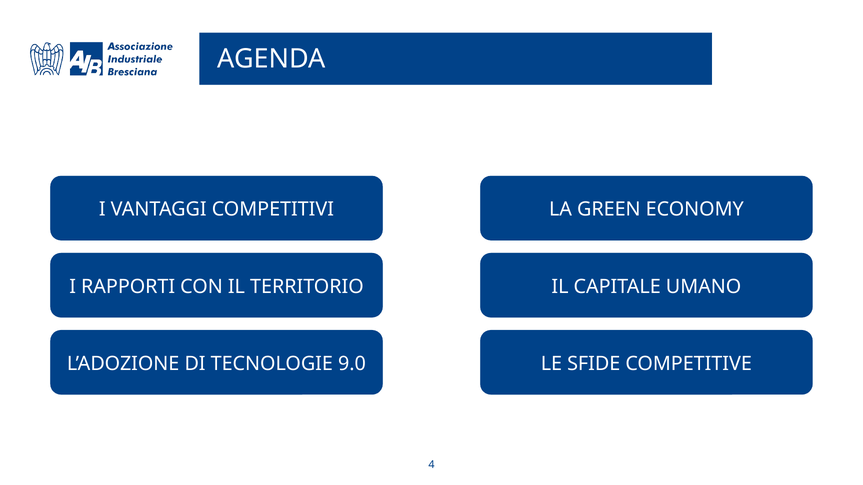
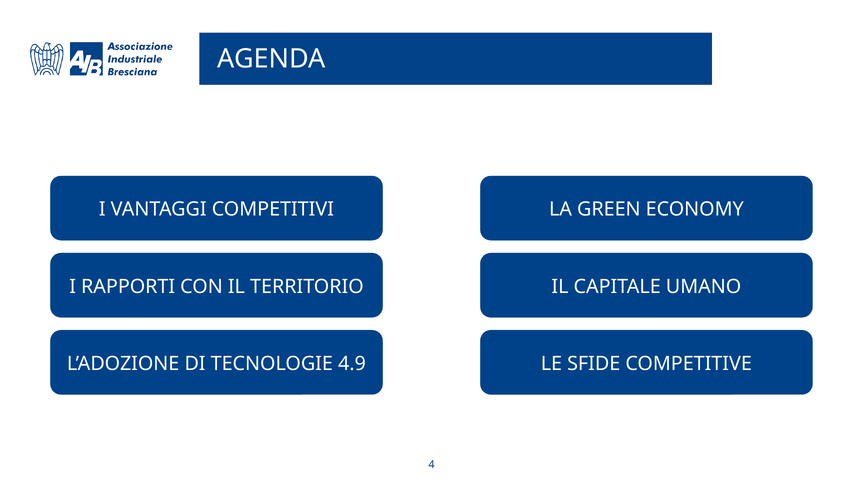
9.0: 9.0 -> 4.9
